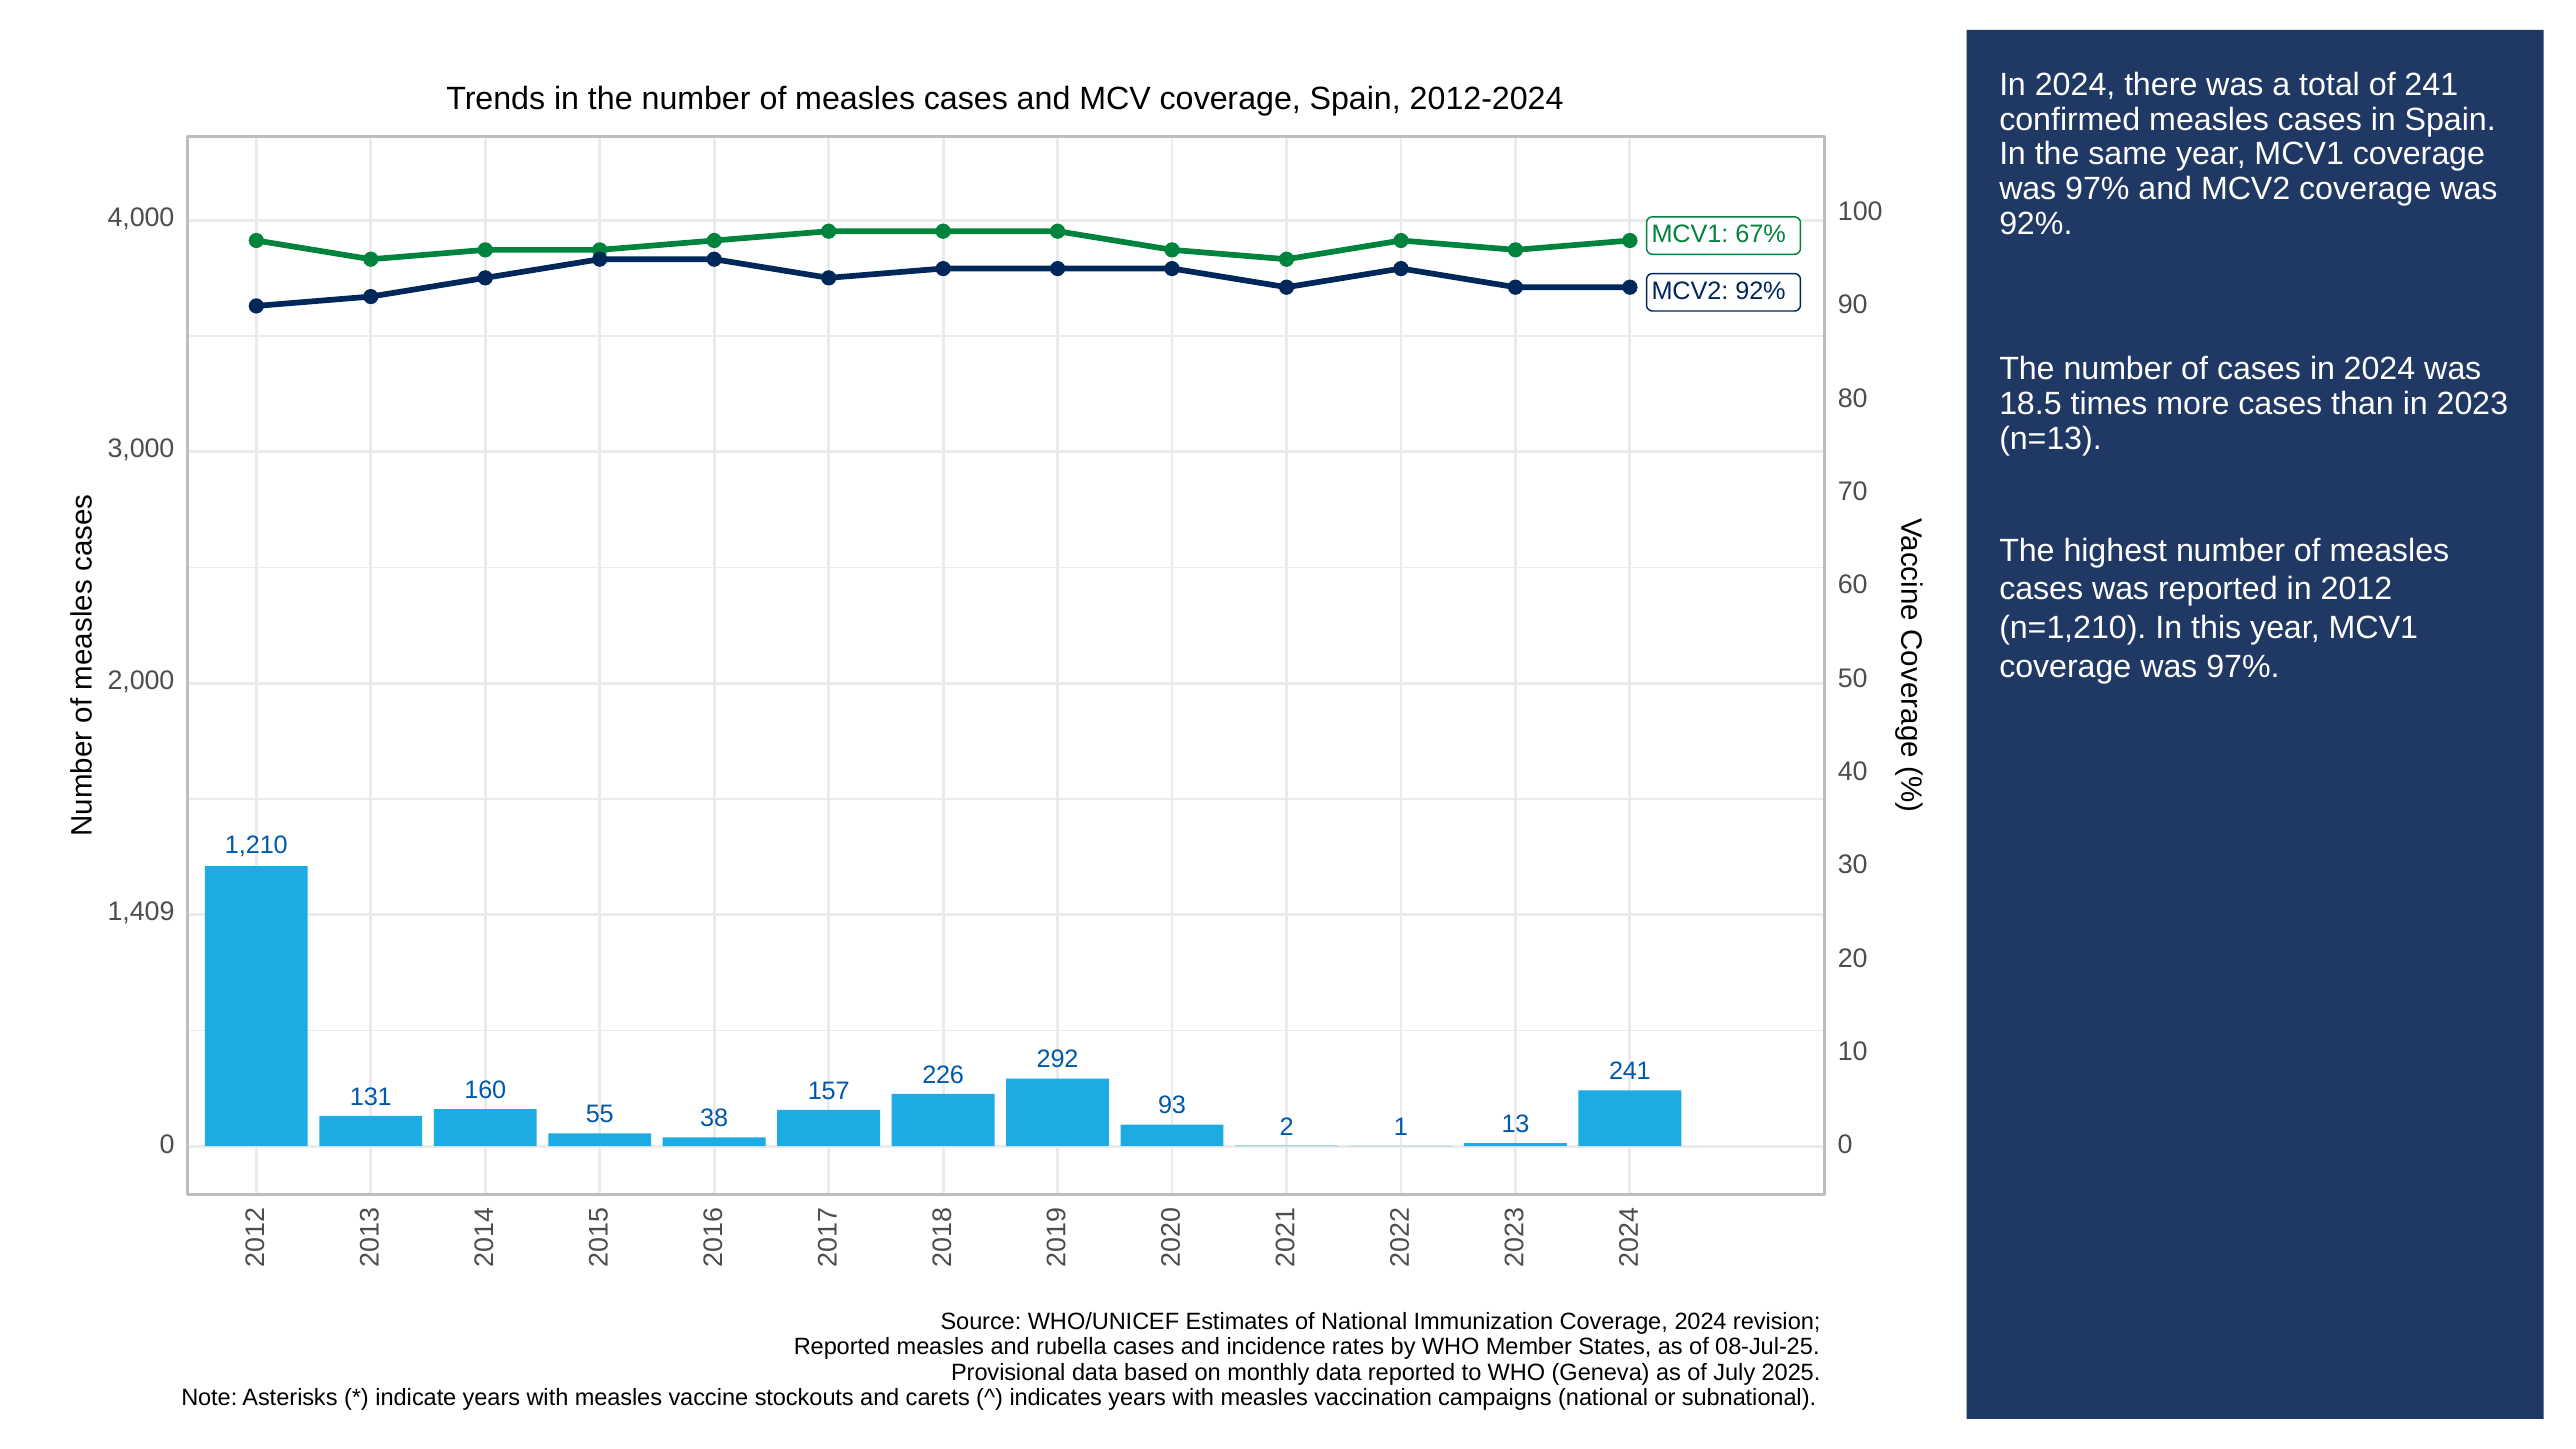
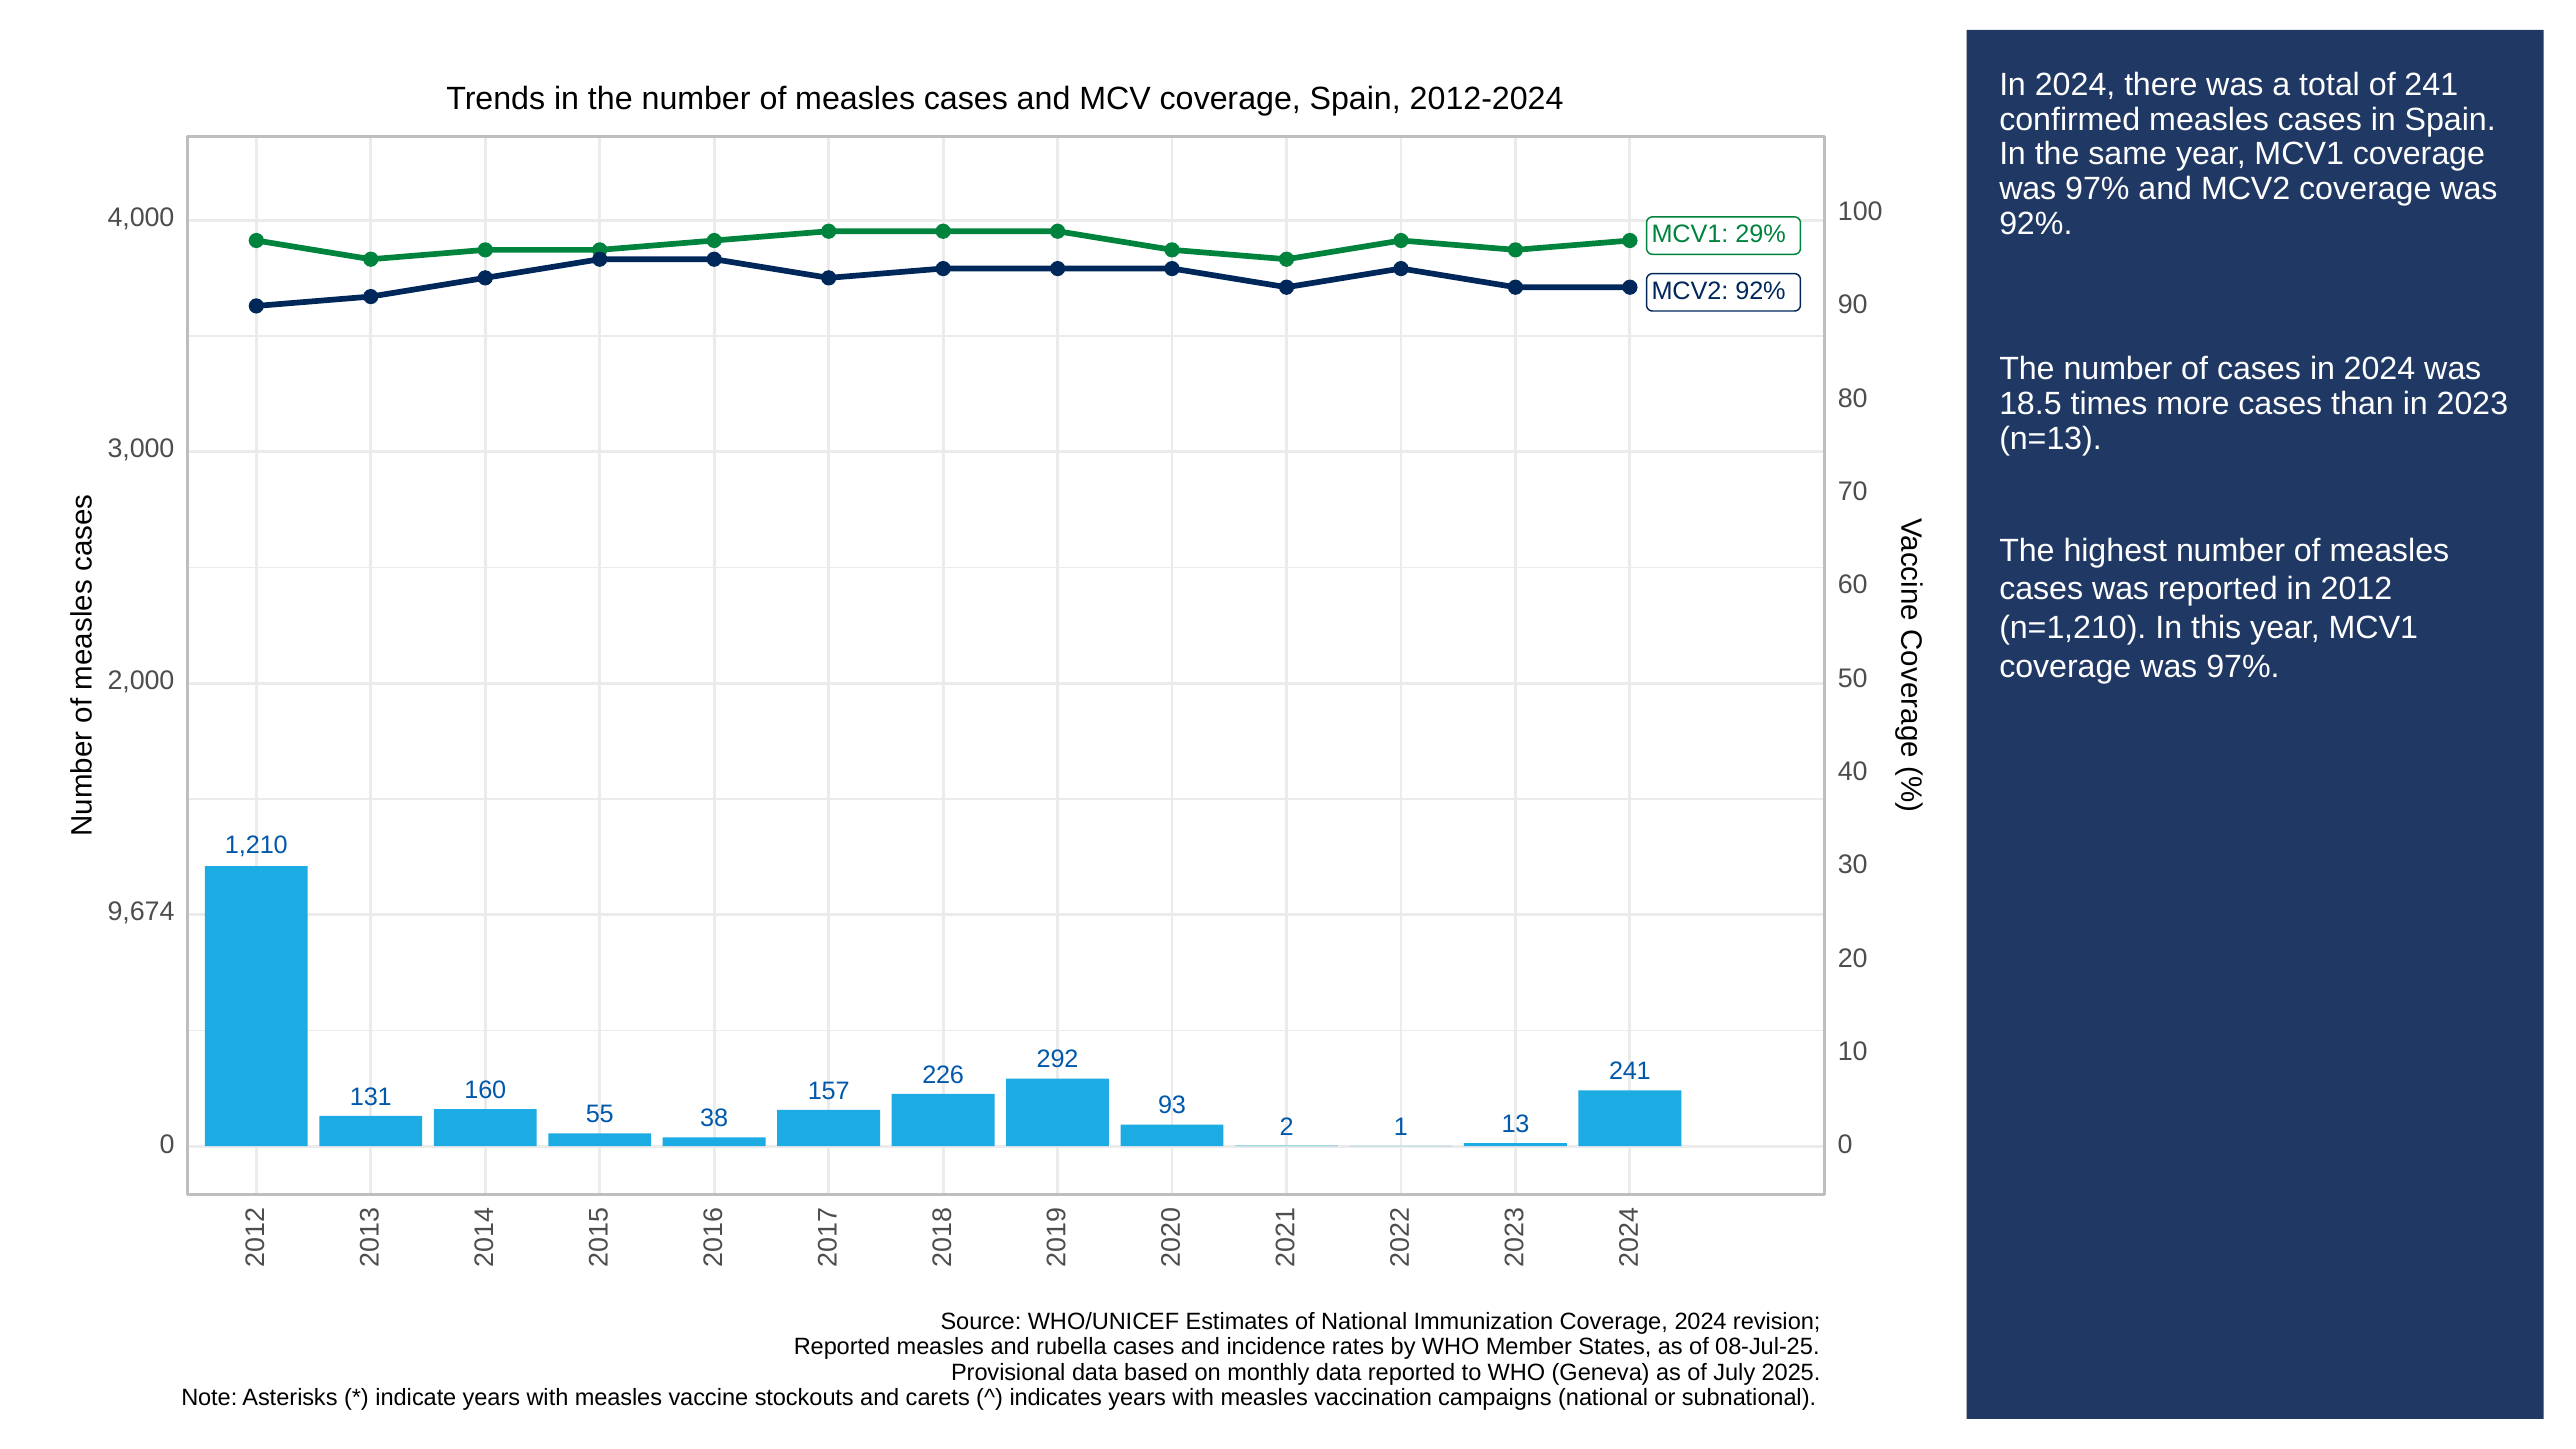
67%: 67% -> 29%
1,409: 1,409 -> 9,674
